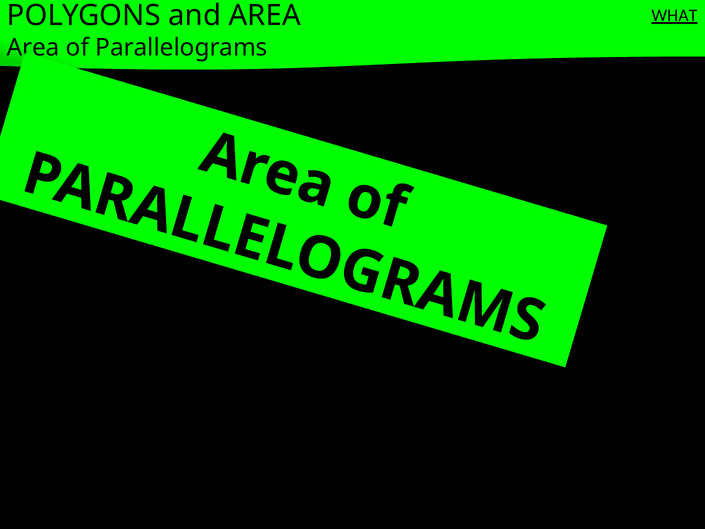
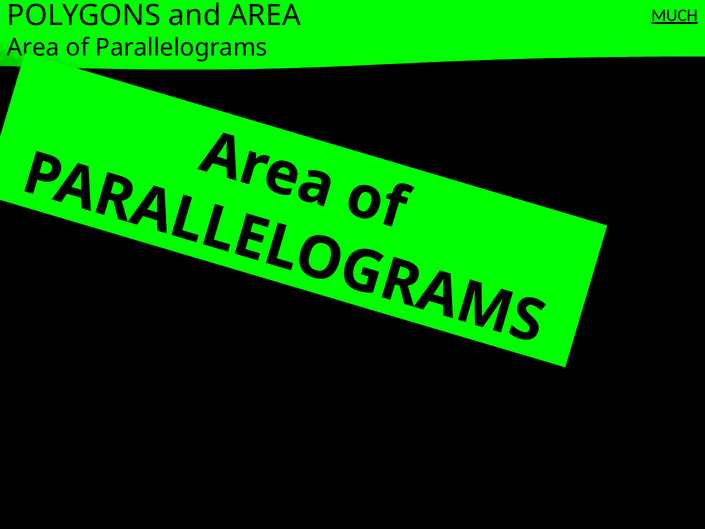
WHAT: WHAT -> MUCH
